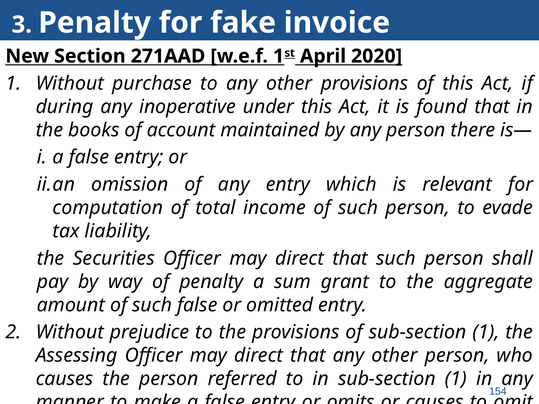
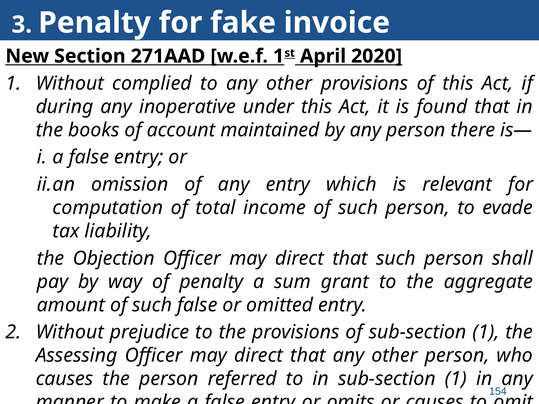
purchase: purchase -> complied
Securities: Securities -> Objection
